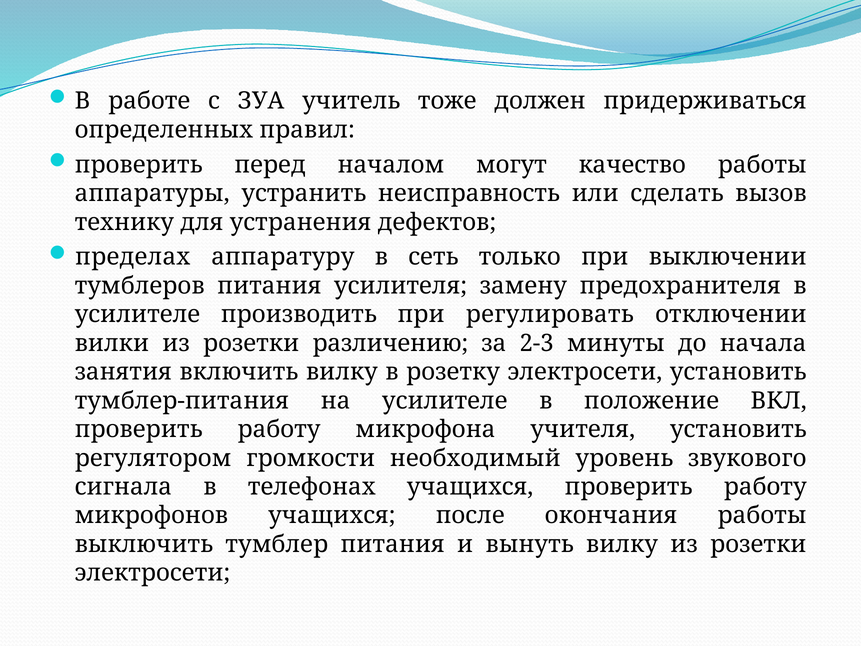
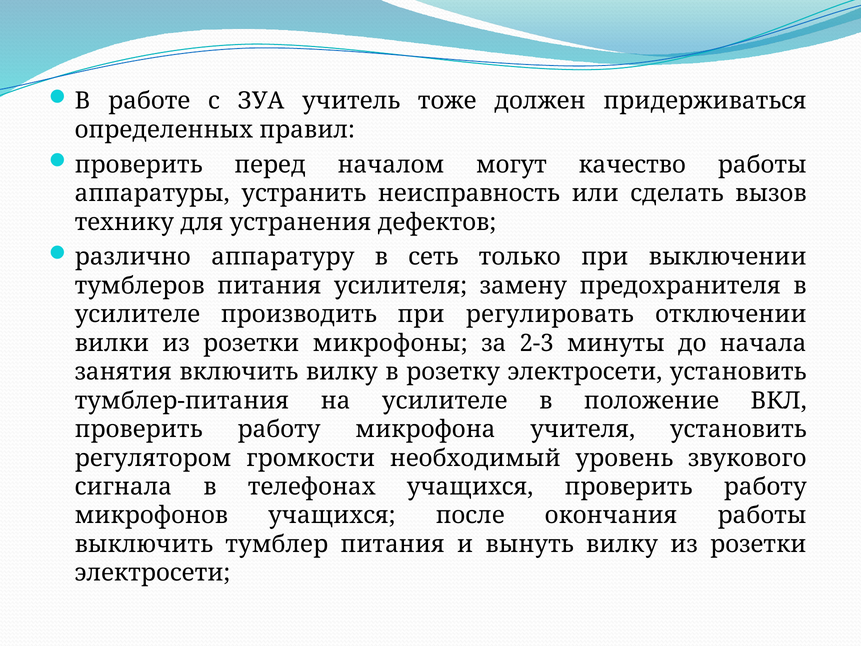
пределах: пределах -> различно
различению: различению -> микрофоны
